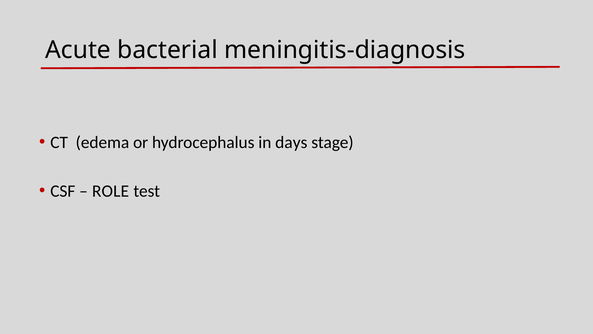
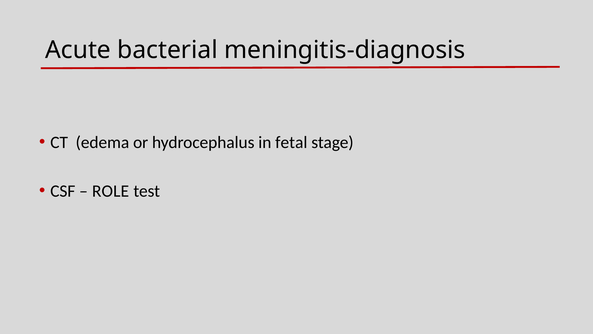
days: days -> fetal
